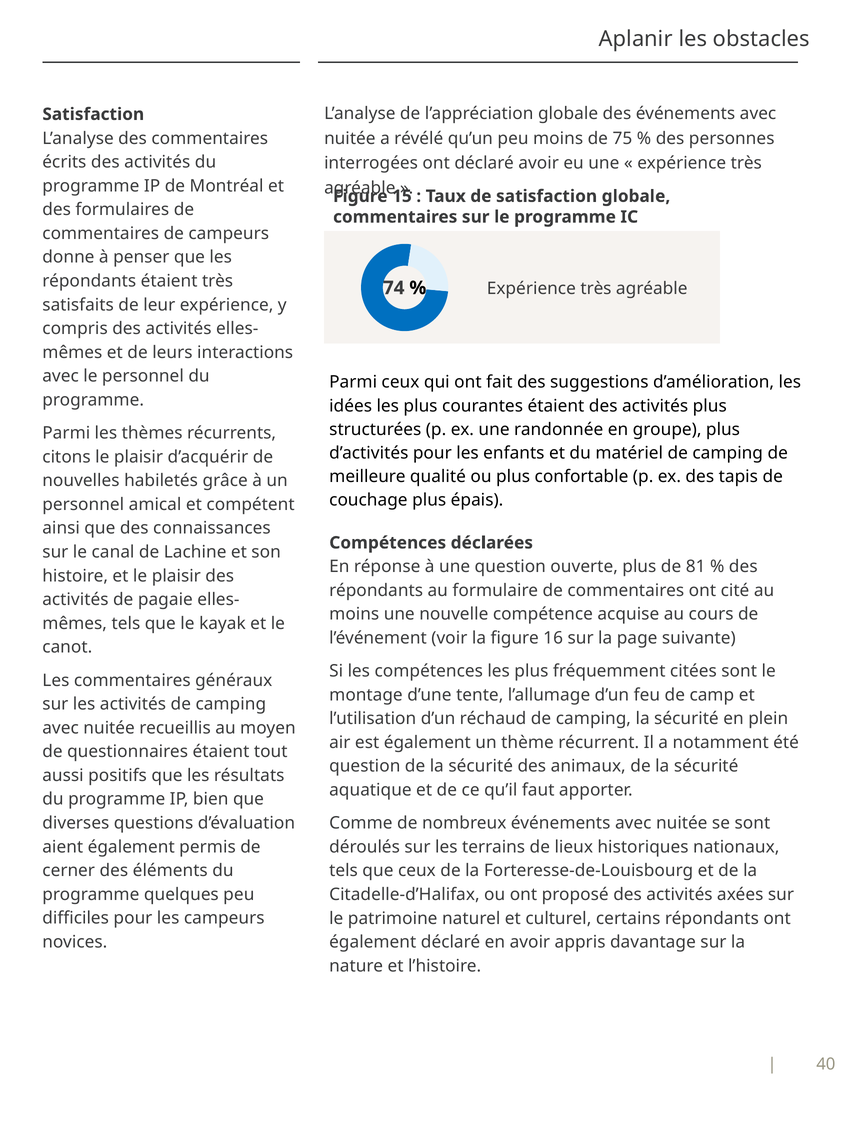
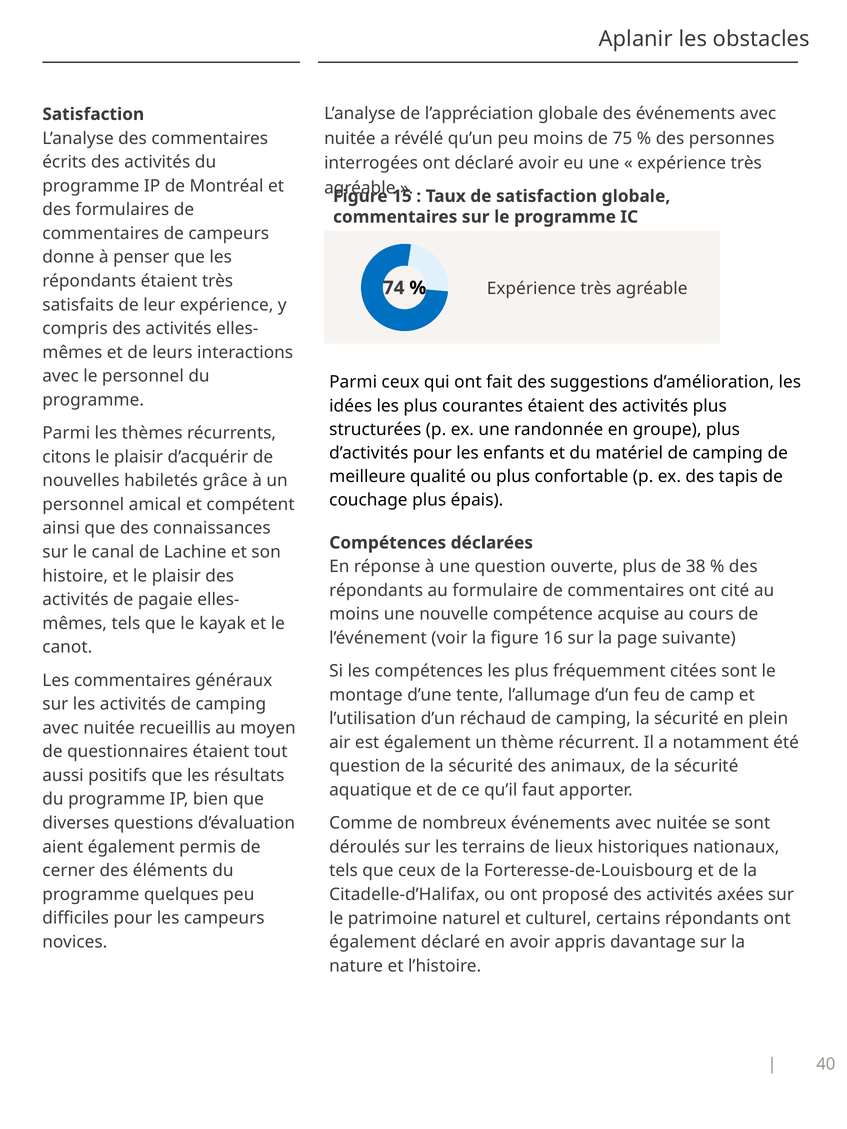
81: 81 -> 38
